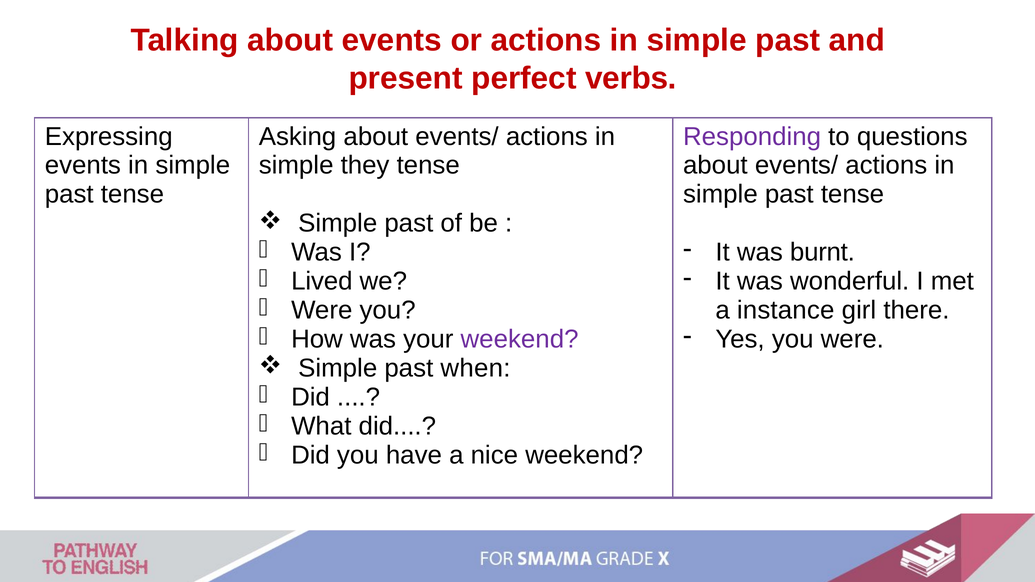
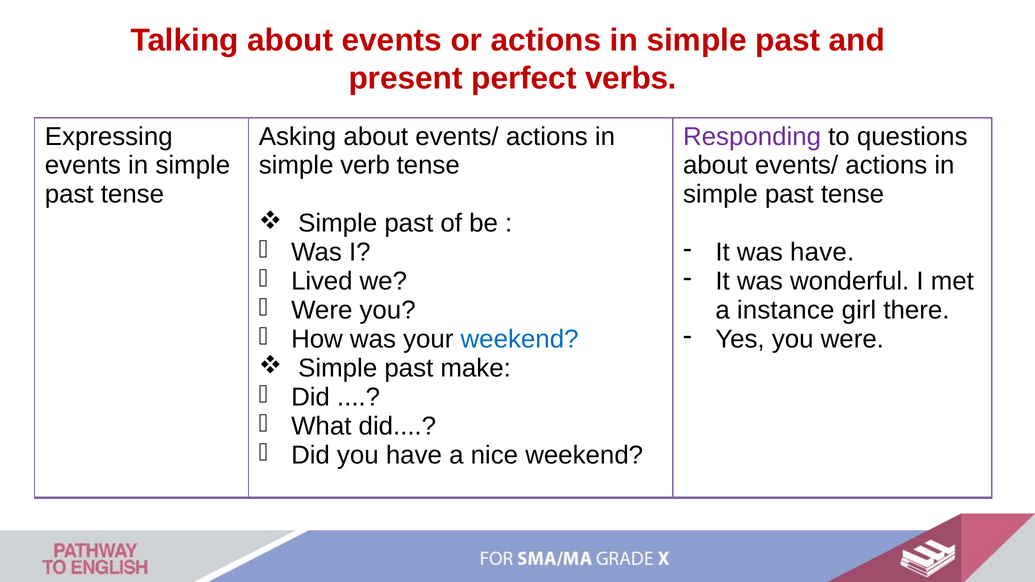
they: they -> verb
was burnt: burnt -> have
weekend at (520, 339) colour: purple -> blue
when: when -> make
